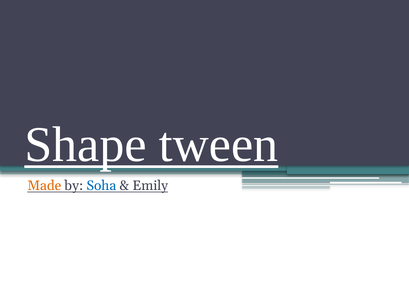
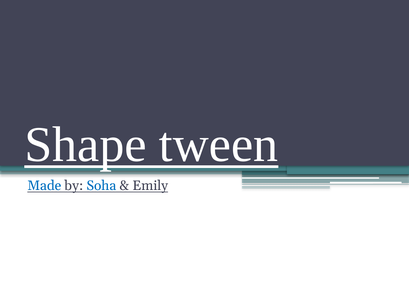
Made colour: orange -> blue
